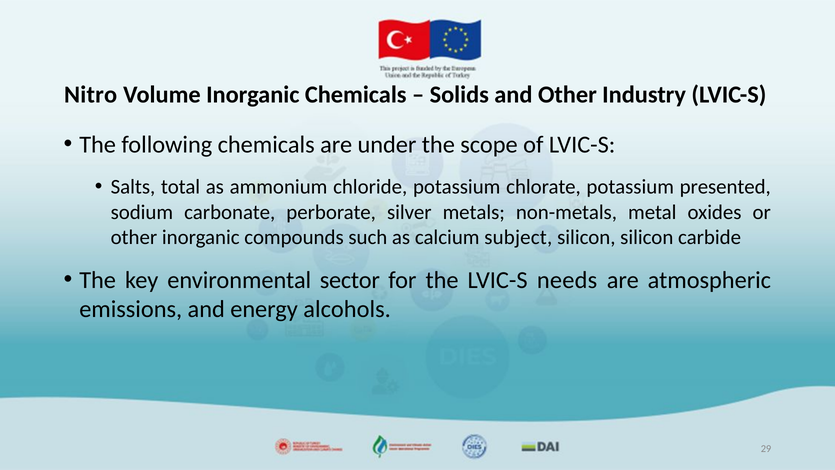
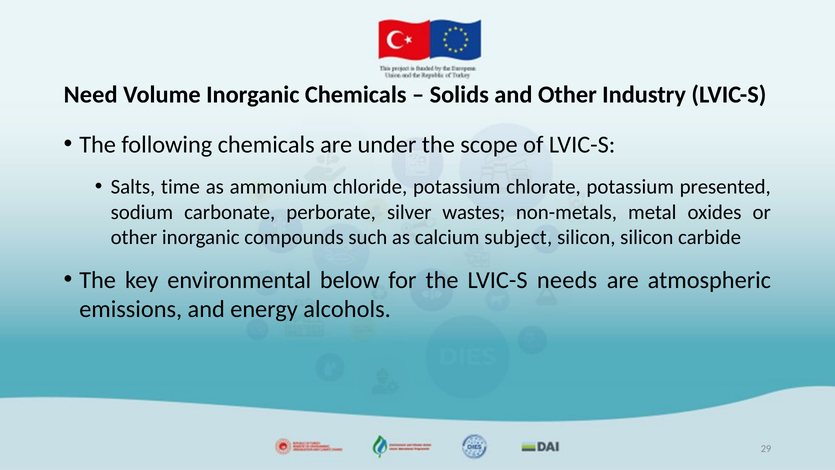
Nitro: Nitro -> Need
total: total -> time
metals: metals -> wastes
sector: sector -> below
